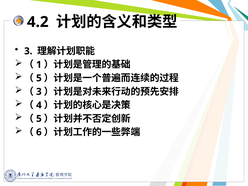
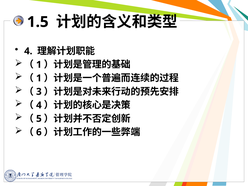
4.2: 4.2 -> 1.5
3 at (28, 51): 3 -> 4
5 at (39, 78): 5 -> 1
